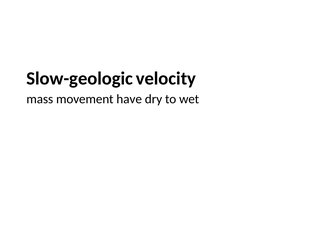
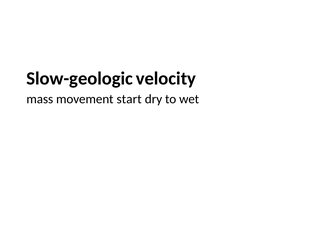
have: have -> start
